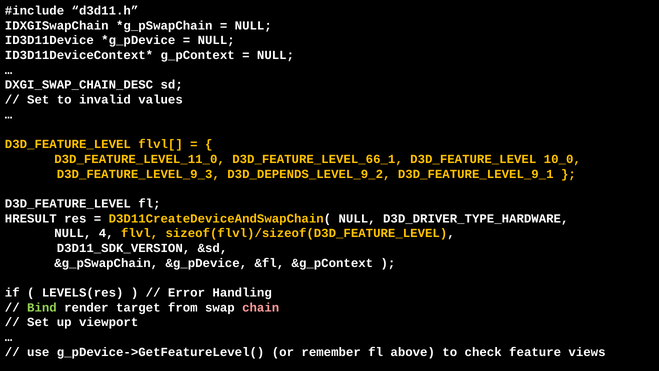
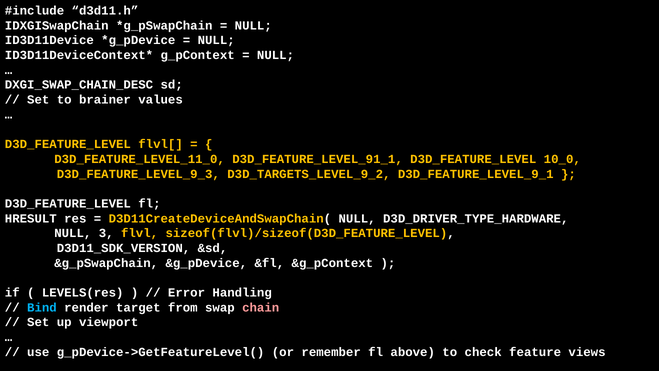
invalid: invalid -> brainer
D3D_FEATURE_LEVEL_66_1: D3D_FEATURE_LEVEL_66_1 -> D3D_FEATURE_LEVEL_91_1
D3D_DEPENDS_LEVEL_9_2: D3D_DEPENDS_LEVEL_9_2 -> D3D_TARGETS_LEVEL_9_2
4: 4 -> 3
Bind colour: light green -> light blue
